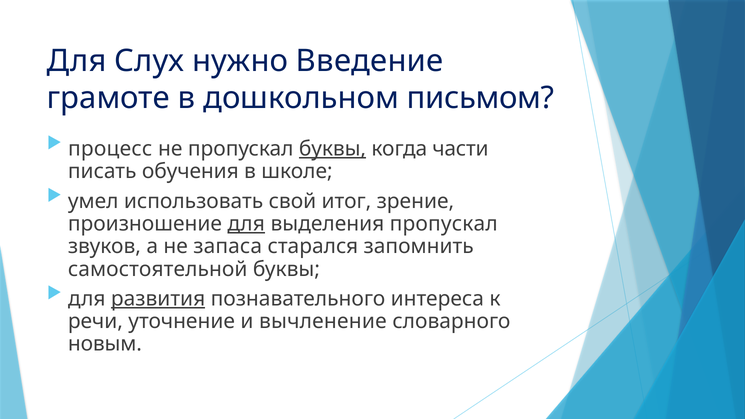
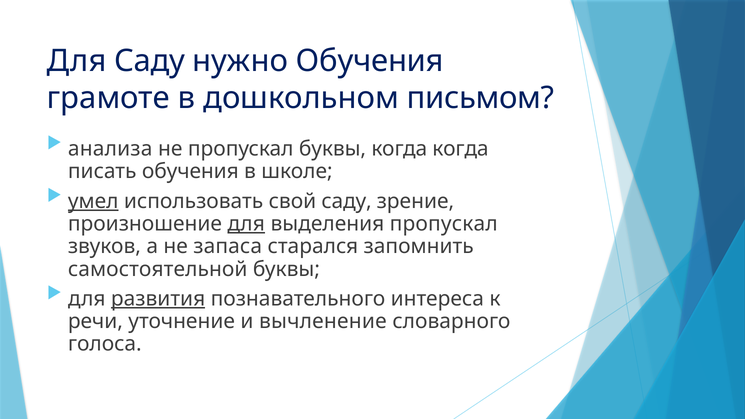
Для Слух: Слух -> Саду
нужно Введение: Введение -> Обучения
процесс: процесс -> анализа
буквы at (333, 149) underline: present -> none
когда части: части -> когда
умел underline: none -> present
свой итог: итог -> саду
новым: новым -> голоса
